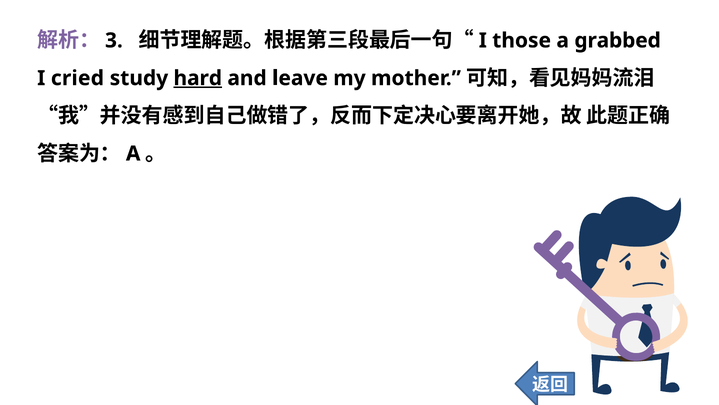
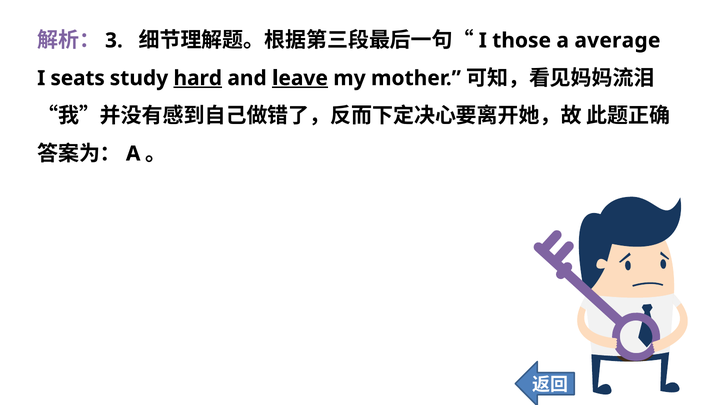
grabbed: grabbed -> average
cried: cried -> seats
leave underline: none -> present
